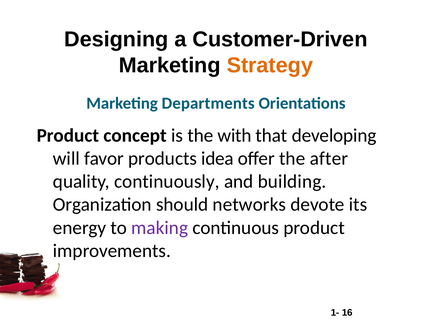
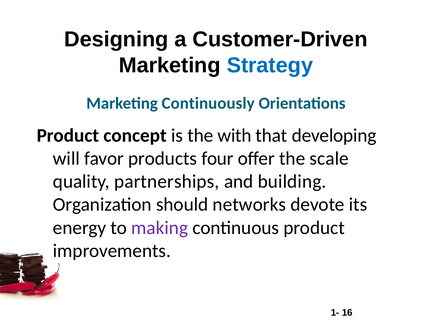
Strategy colour: orange -> blue
Departments: Departments -> Continuously
idea: idea -> four
after: after -> scale
continuously: continuously -> partnerships
